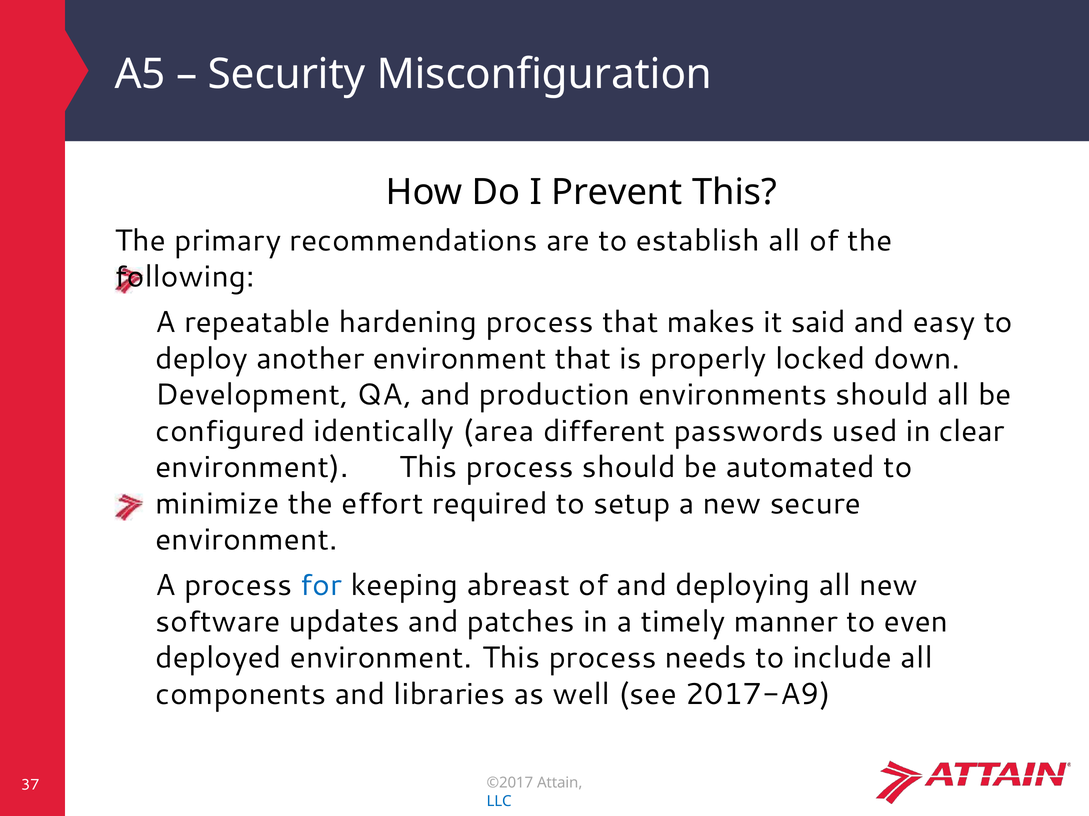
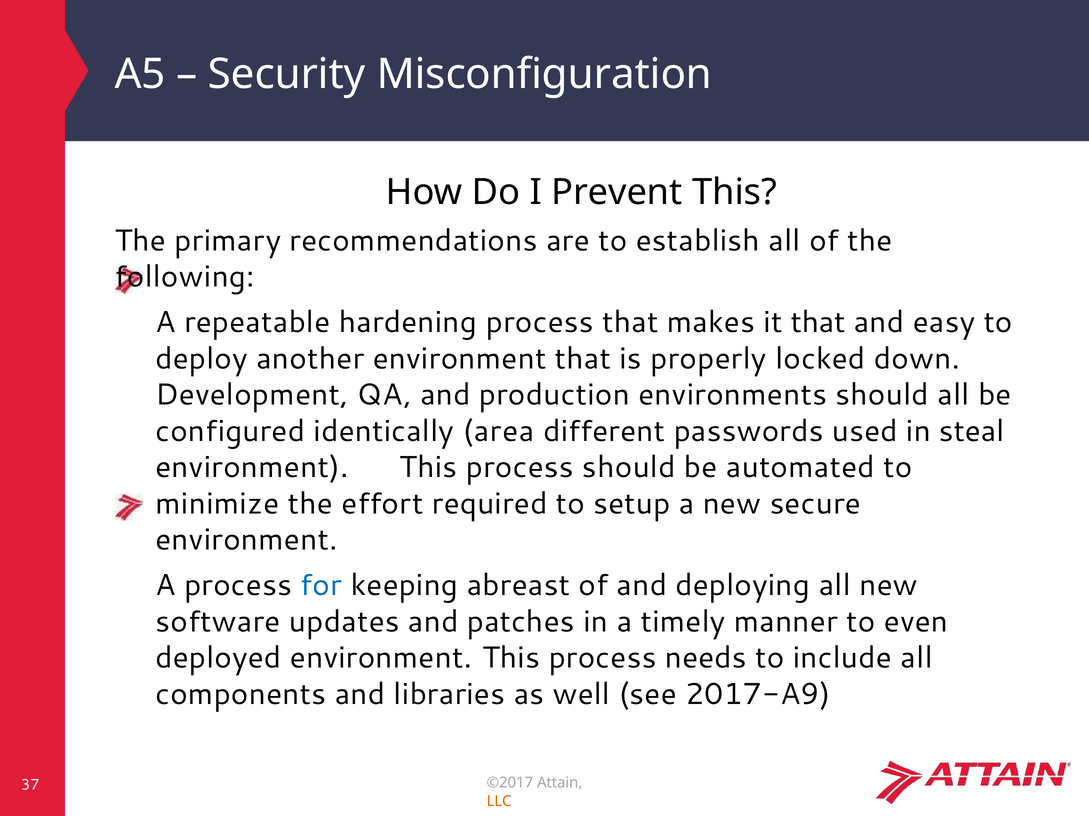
it said: said -> that
clear: clear -> steal
LLC colour: blue -> orange
